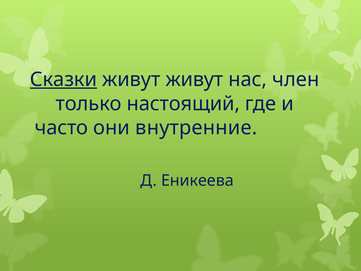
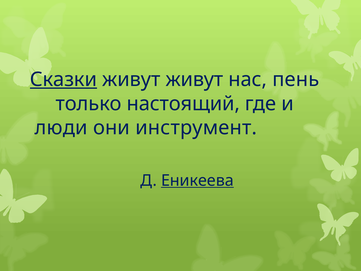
член: член -> пень
часто: часто -> люди
внутренние: внутренние -> инструмент
Еникеева underline: none -> present
